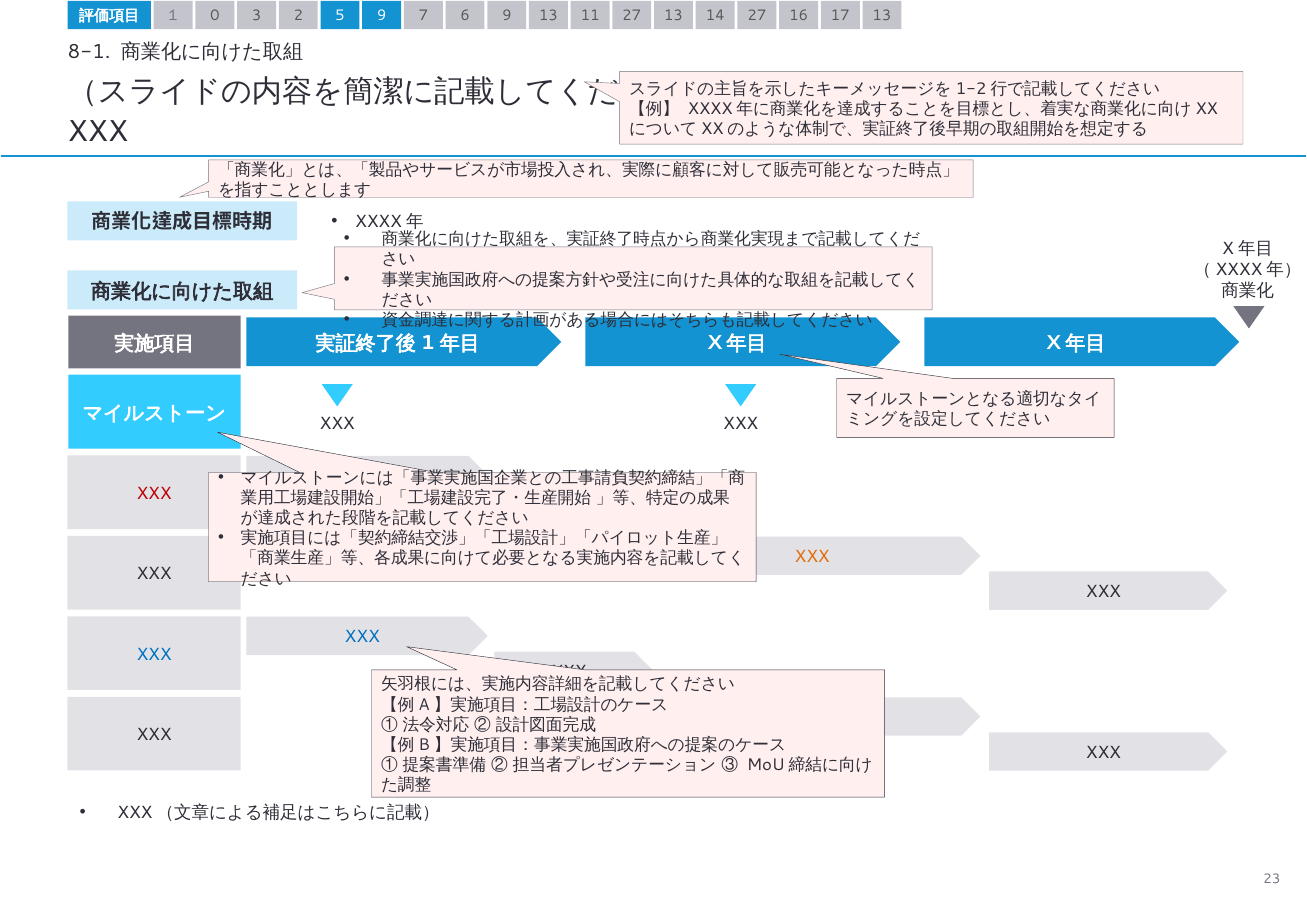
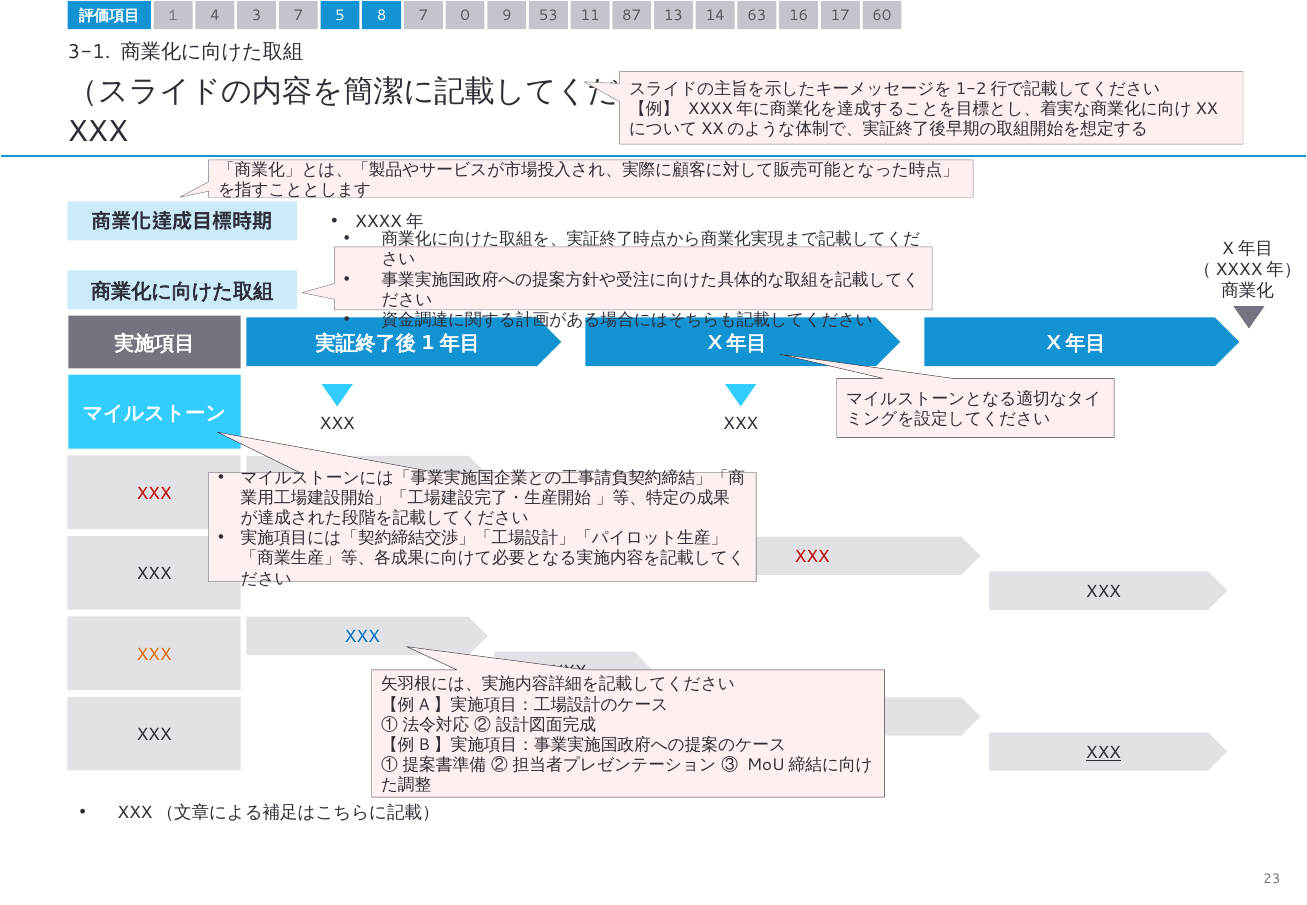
0: 0 -> 4
3 2: 2 -> 7
5 9: 9 -> 8
6: 6 -> 0
9 13: 13 -> 53
11 27: 27 -> 87
14 27: 27 -> 63
17 13: 13 -> 60
8-1: 8-1 -> 3-1
XXX at (812, 557) colour: orange -> red
XXX at (154, 654) colour: blue -> orange
XXX at (1103, 753) underline: none -> present
